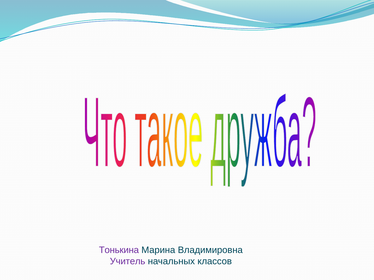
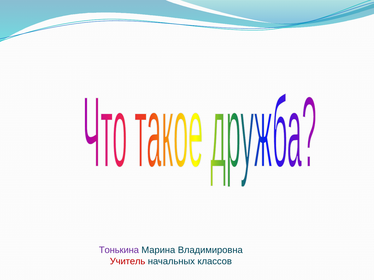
Учитель colour: purple -> red
